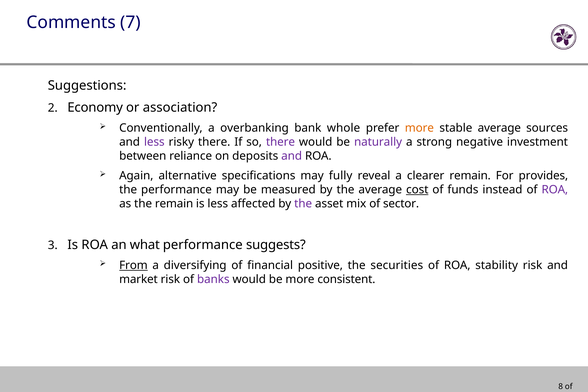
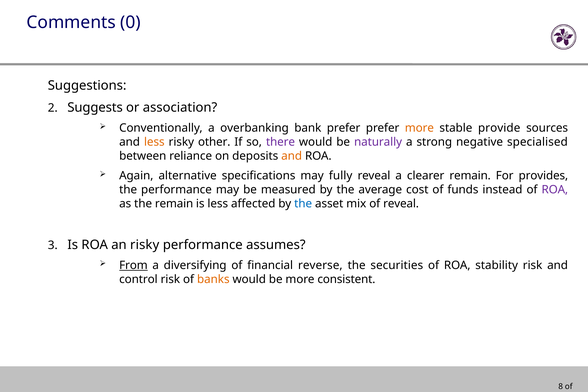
7: 7 -> 0
Economy: Economy -> Suggests
bank whole: whole -> prefer
stable average: average -> provide
less at (154, 142) colour: purple -> orange
risky there: there -> other
investment: investment -> specialised
and at (292, 156) colour: purple -> orange
cost underline: present -> none
the at (303, 204) colour: purple -> blue
of sector: sector -> reveal
an what: what -> risky
suggests: suggests -> assumes
positive: positive -> reverse
market: market -> control
banks colour: purple -> orange
